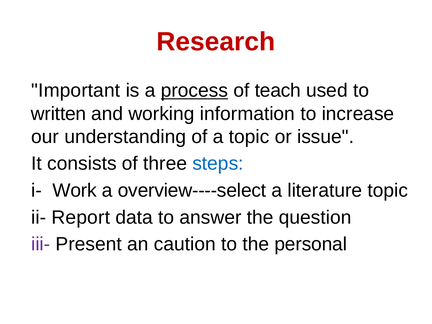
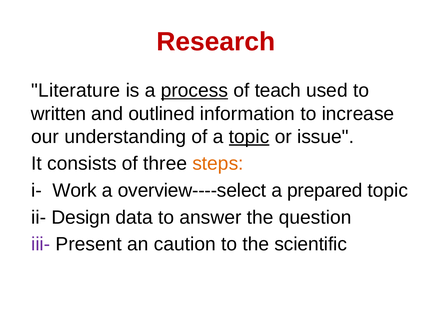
Important: Important -> Literature
working: working -> outlined
topic at (249, 137) underline: none -> present
steps colour: blue -> orange
literature: literature -> prepared
Report: Report -> Design
personal: personal -> scientific
